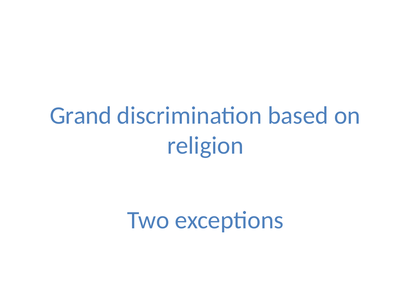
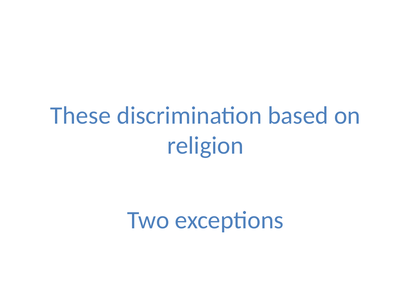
Grand: Grand -> These
